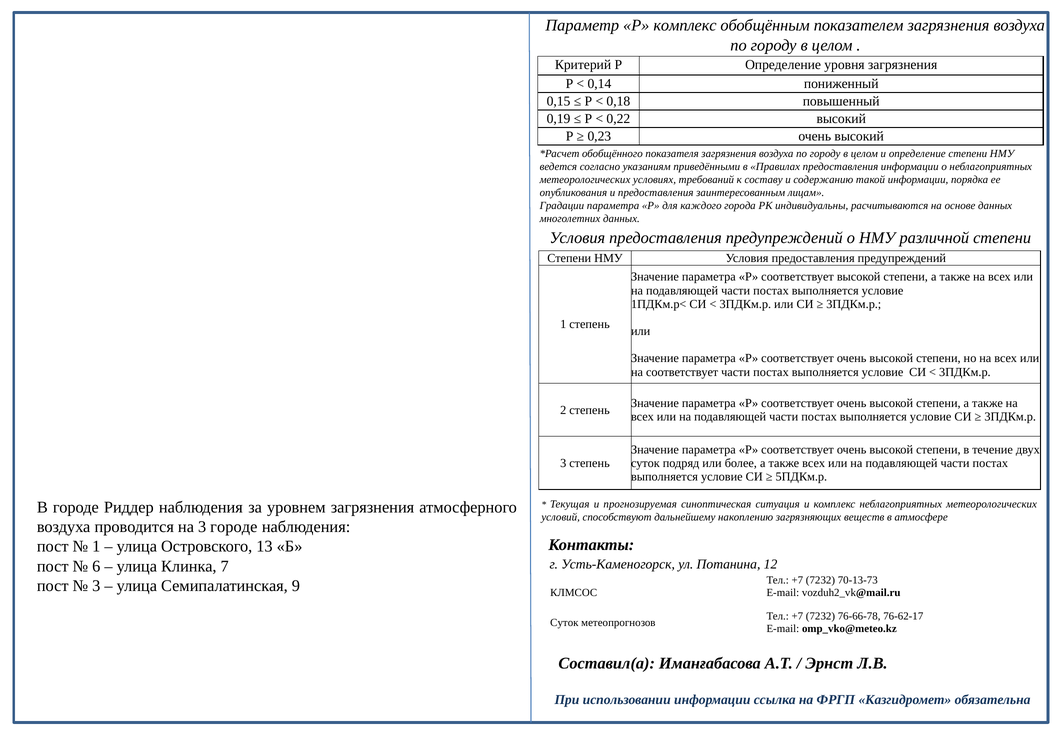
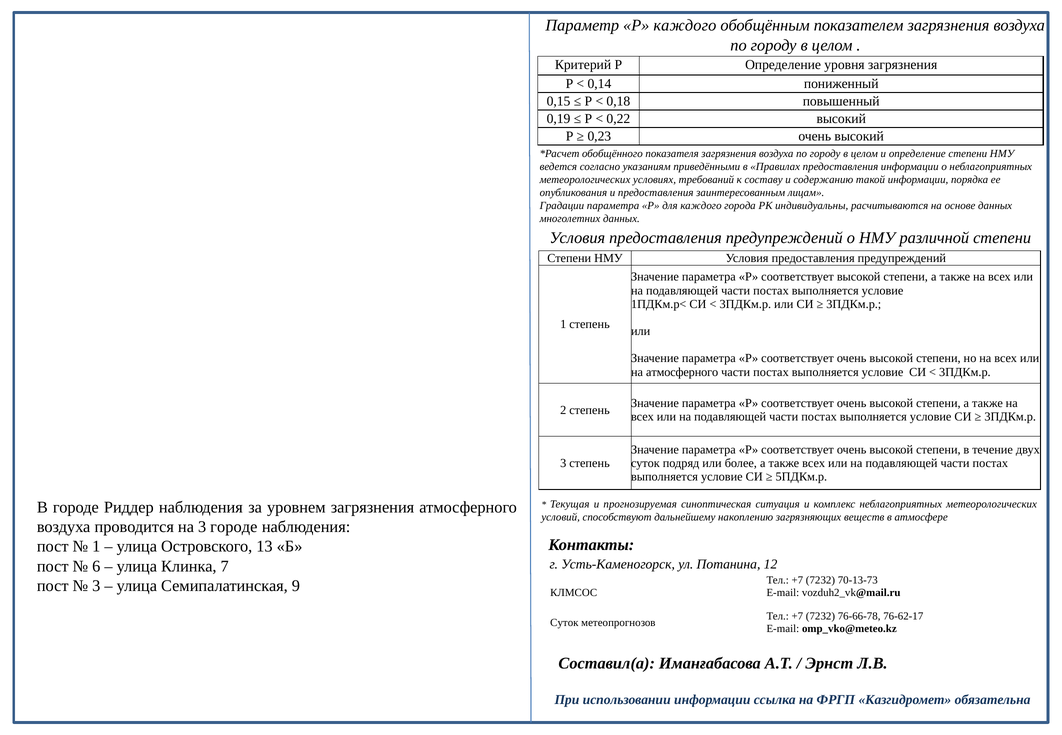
Р комплекс: комплекс -> каждого
на соответствует: соответствует -> атмосферного
